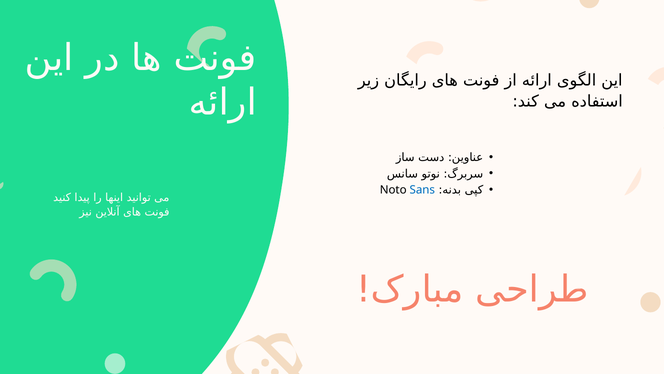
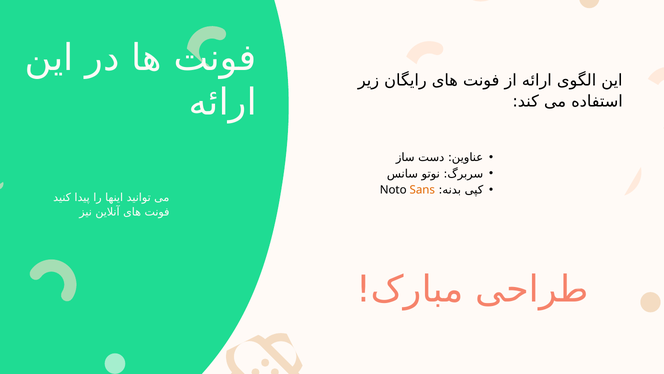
Sans colour: blue -> orange
